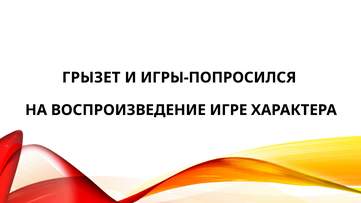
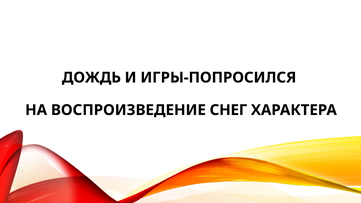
ГРЫЗЕТ: ГРЫЗЕТ -> ДОЖДЬ
ИГРЕ: ИГРЕ -> СНЕГ
